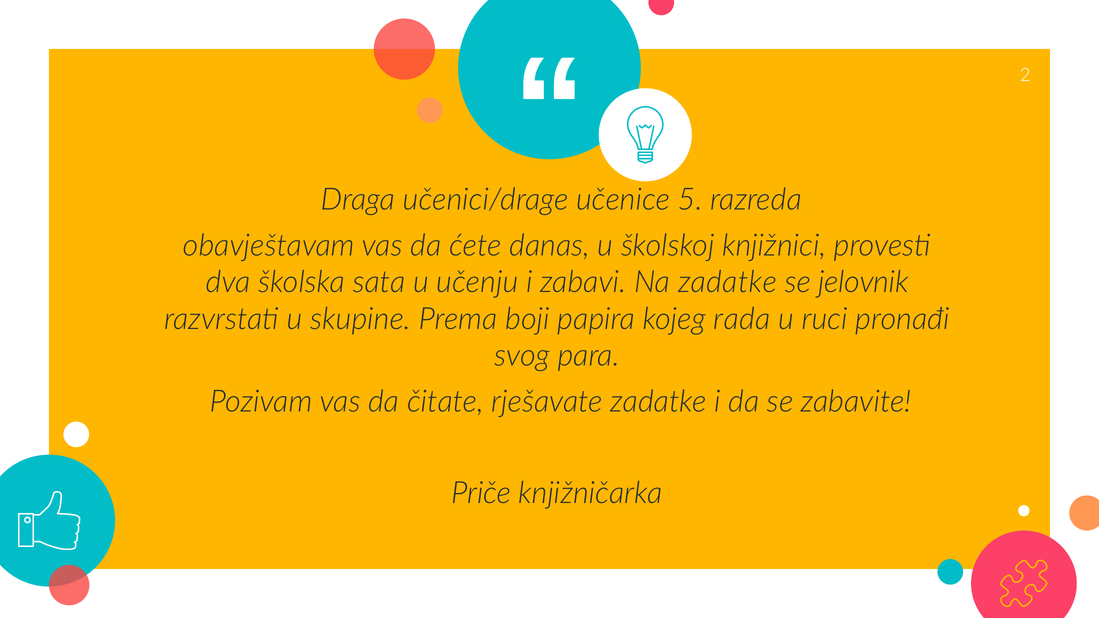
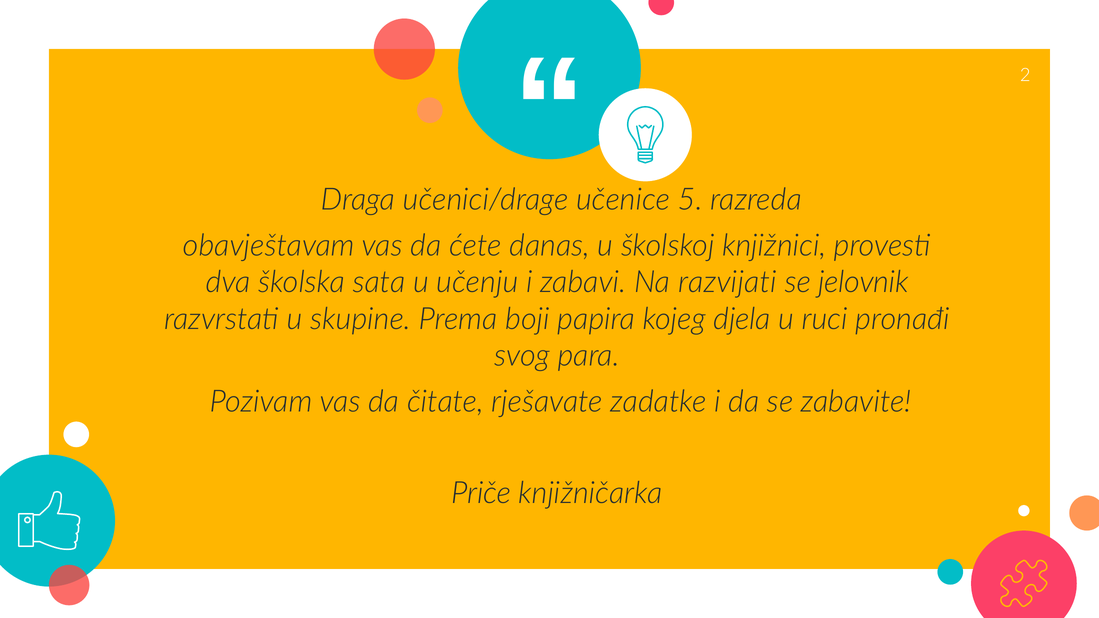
Na zadatke: zadatke -> razvijati
rada: rada -> djela
